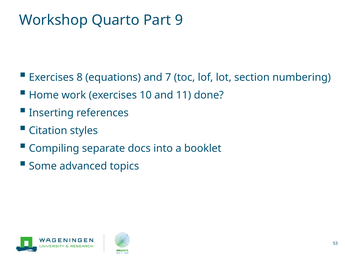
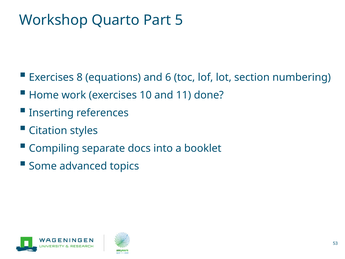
9: 9 -> 5
7: 7 -> 6
